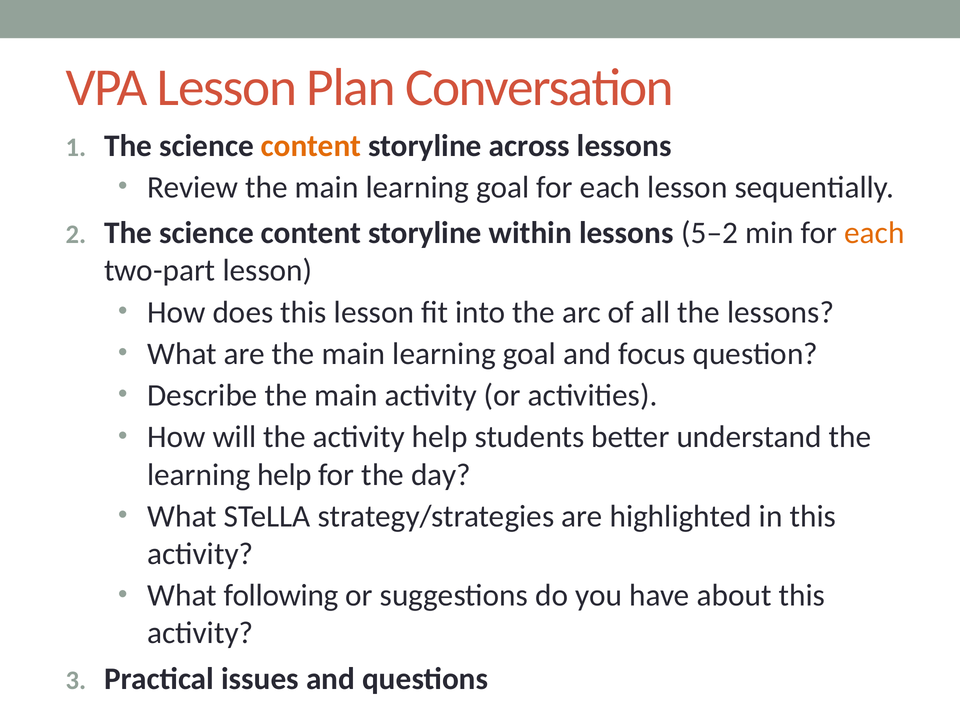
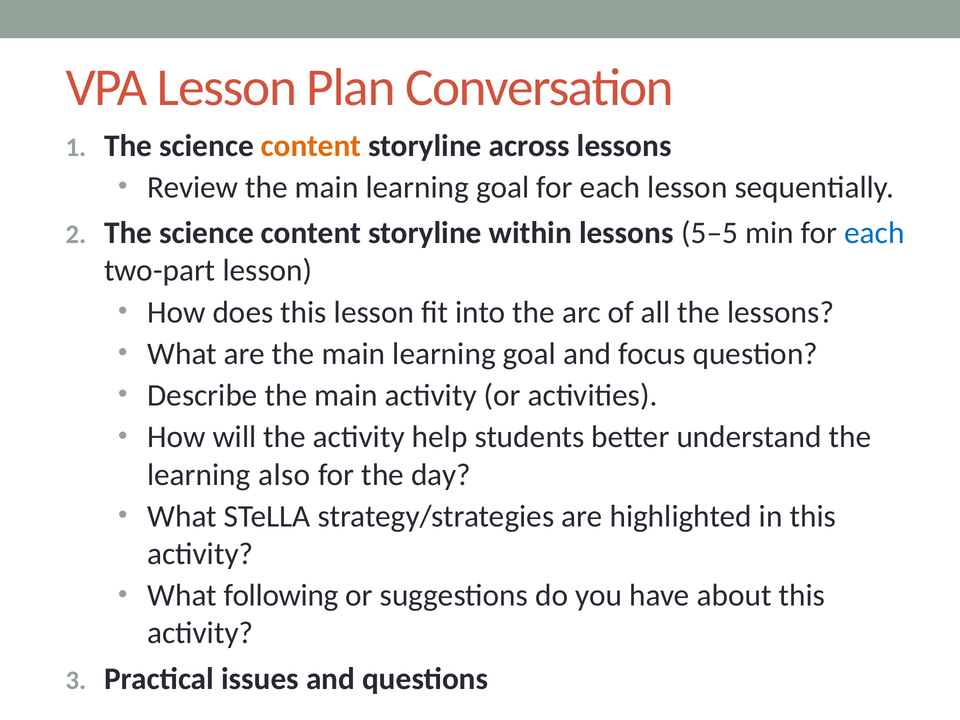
5–2: 5–2 -> 5–5
each at (874, 233) colour: orange -> blue
learning help: help -> also
